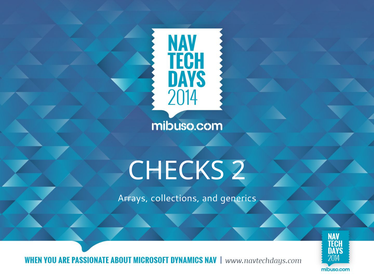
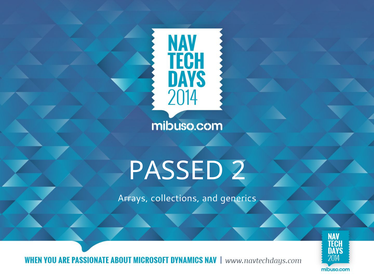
CHECKS: CHECKS -> PASSED
